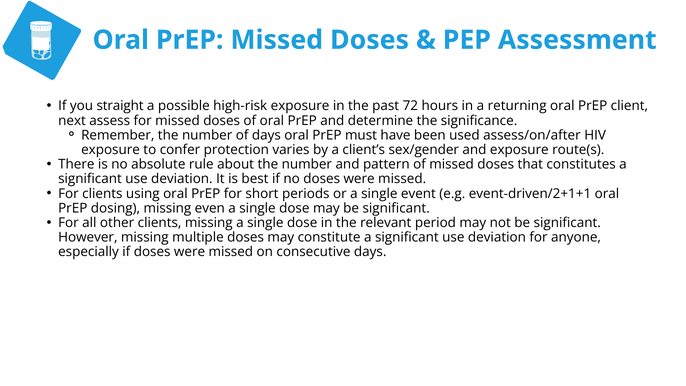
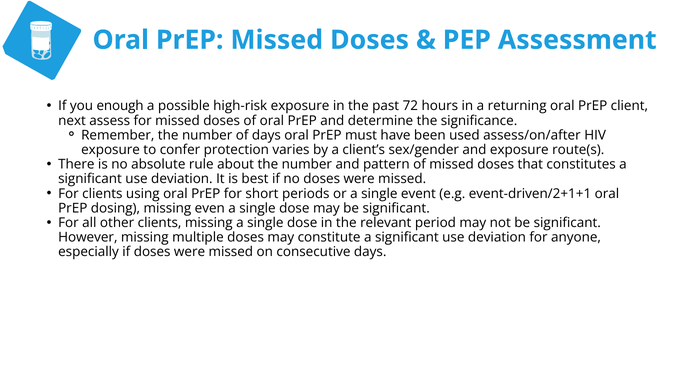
straight: straight -> enough
